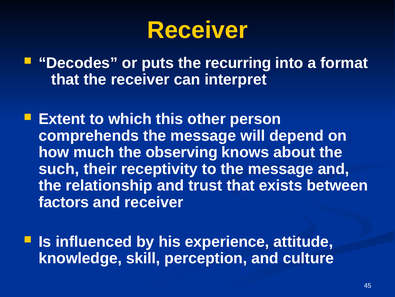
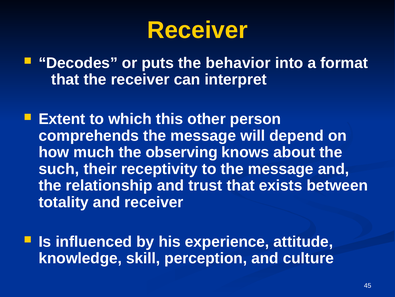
recurring: recurring -> behavior
factors: factors -> totality
